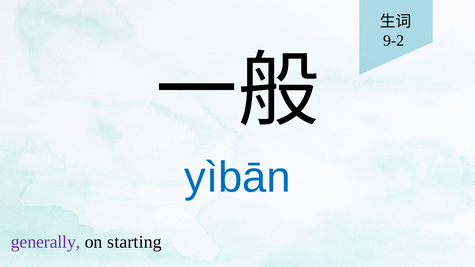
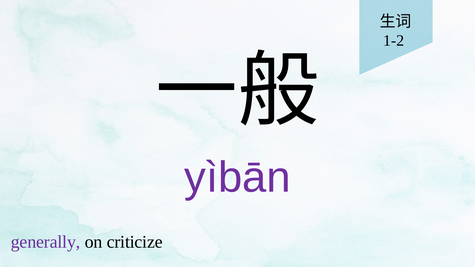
9-2: 9-2 -> 1-2
yìbān colour: blue -> purple
starting: starting -> criticize
